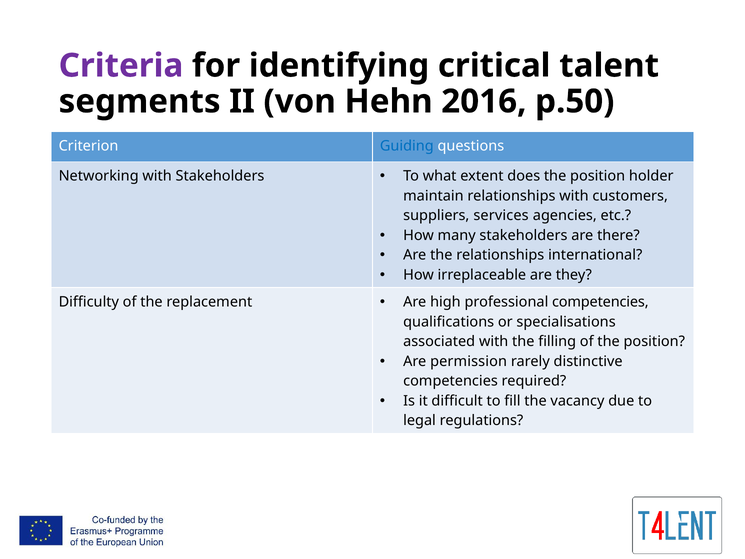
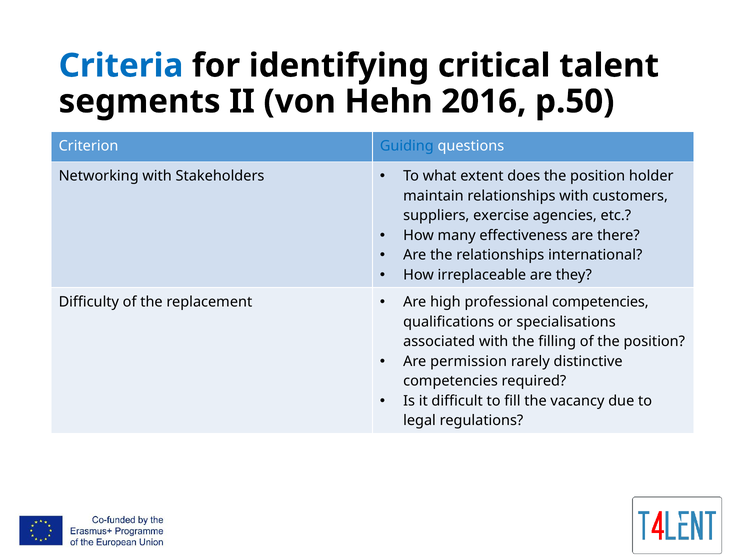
Criteria colour: purple -> blue
services: services -> exercise
many stakeholders: stakeholders -> effectiveness
